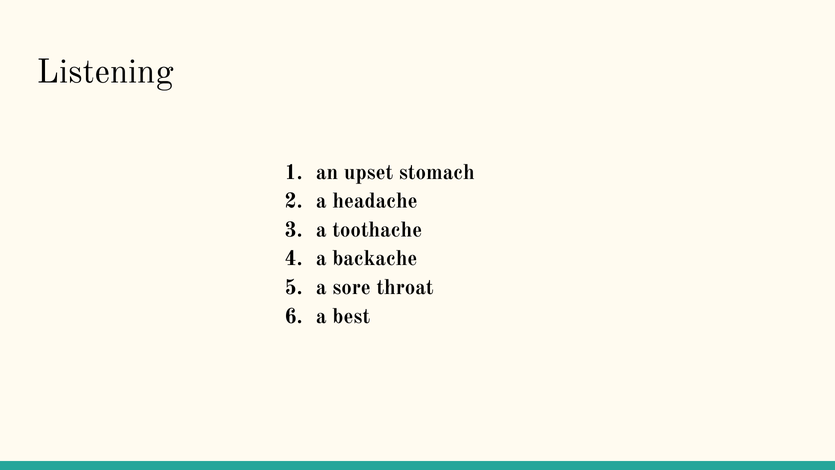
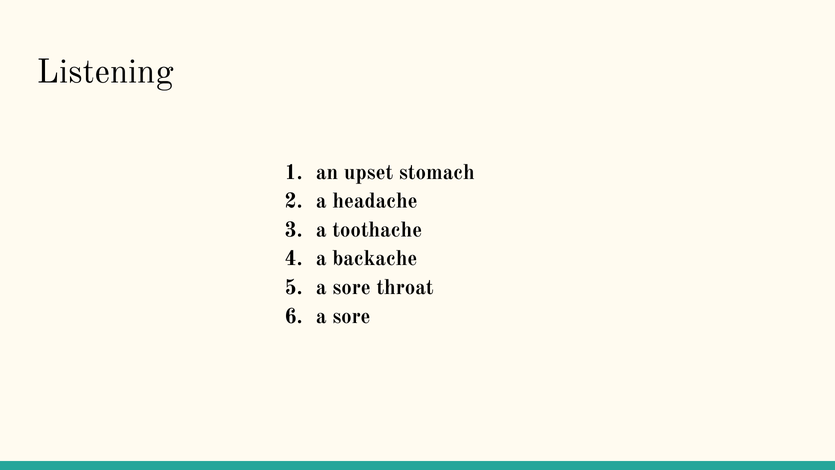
best at (351, 316): best -> sore
